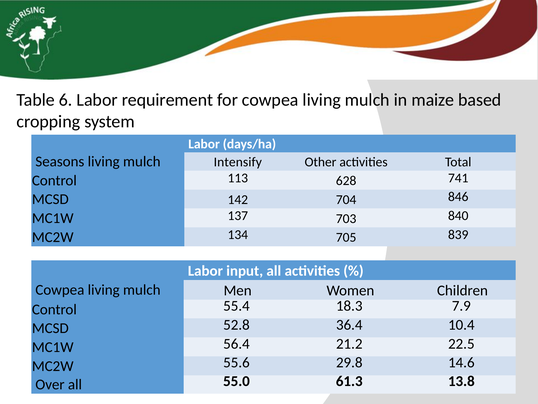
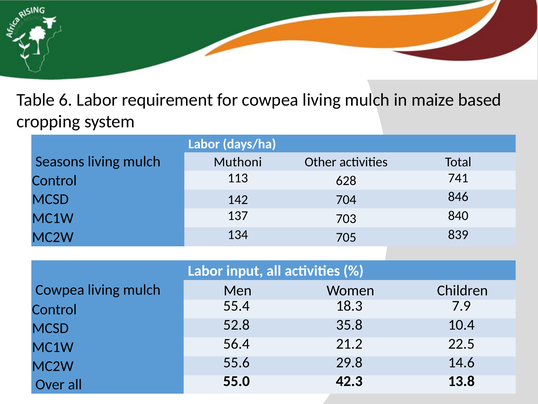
Intensify: Intensify -> Muthoni
36.4: 36.4 -> 35.8
61.3: 61.3 -> 42.3
